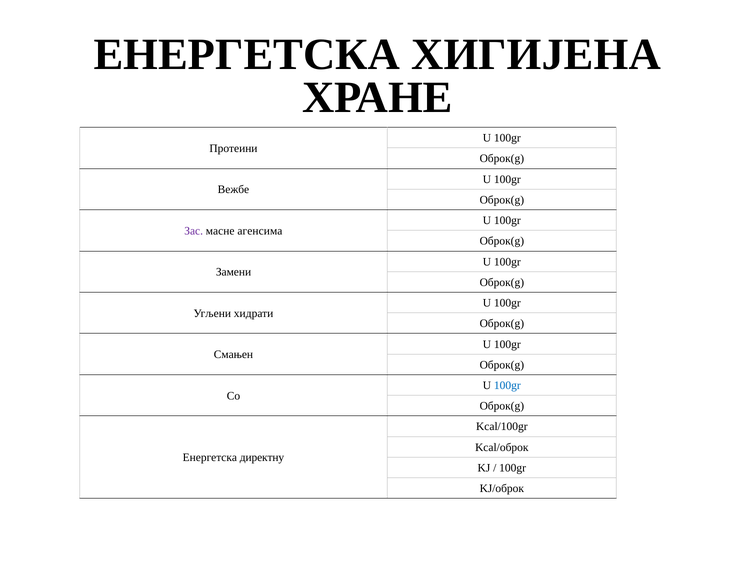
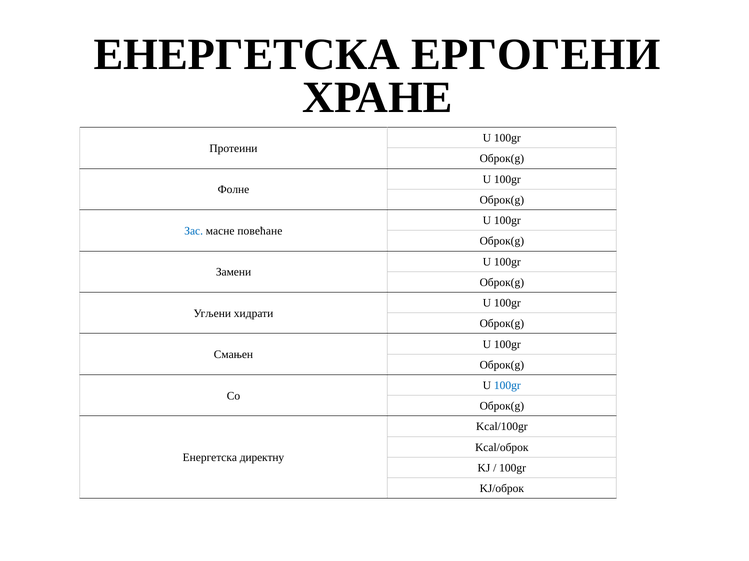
ХИГИЈЕНА: ХИГИЈЕНА -> ЕРГОГЕНИ
Вежбе: Вежбе -> Фолне
Зас colour: purple -> blue
агенсима: агенсима -> повећане
